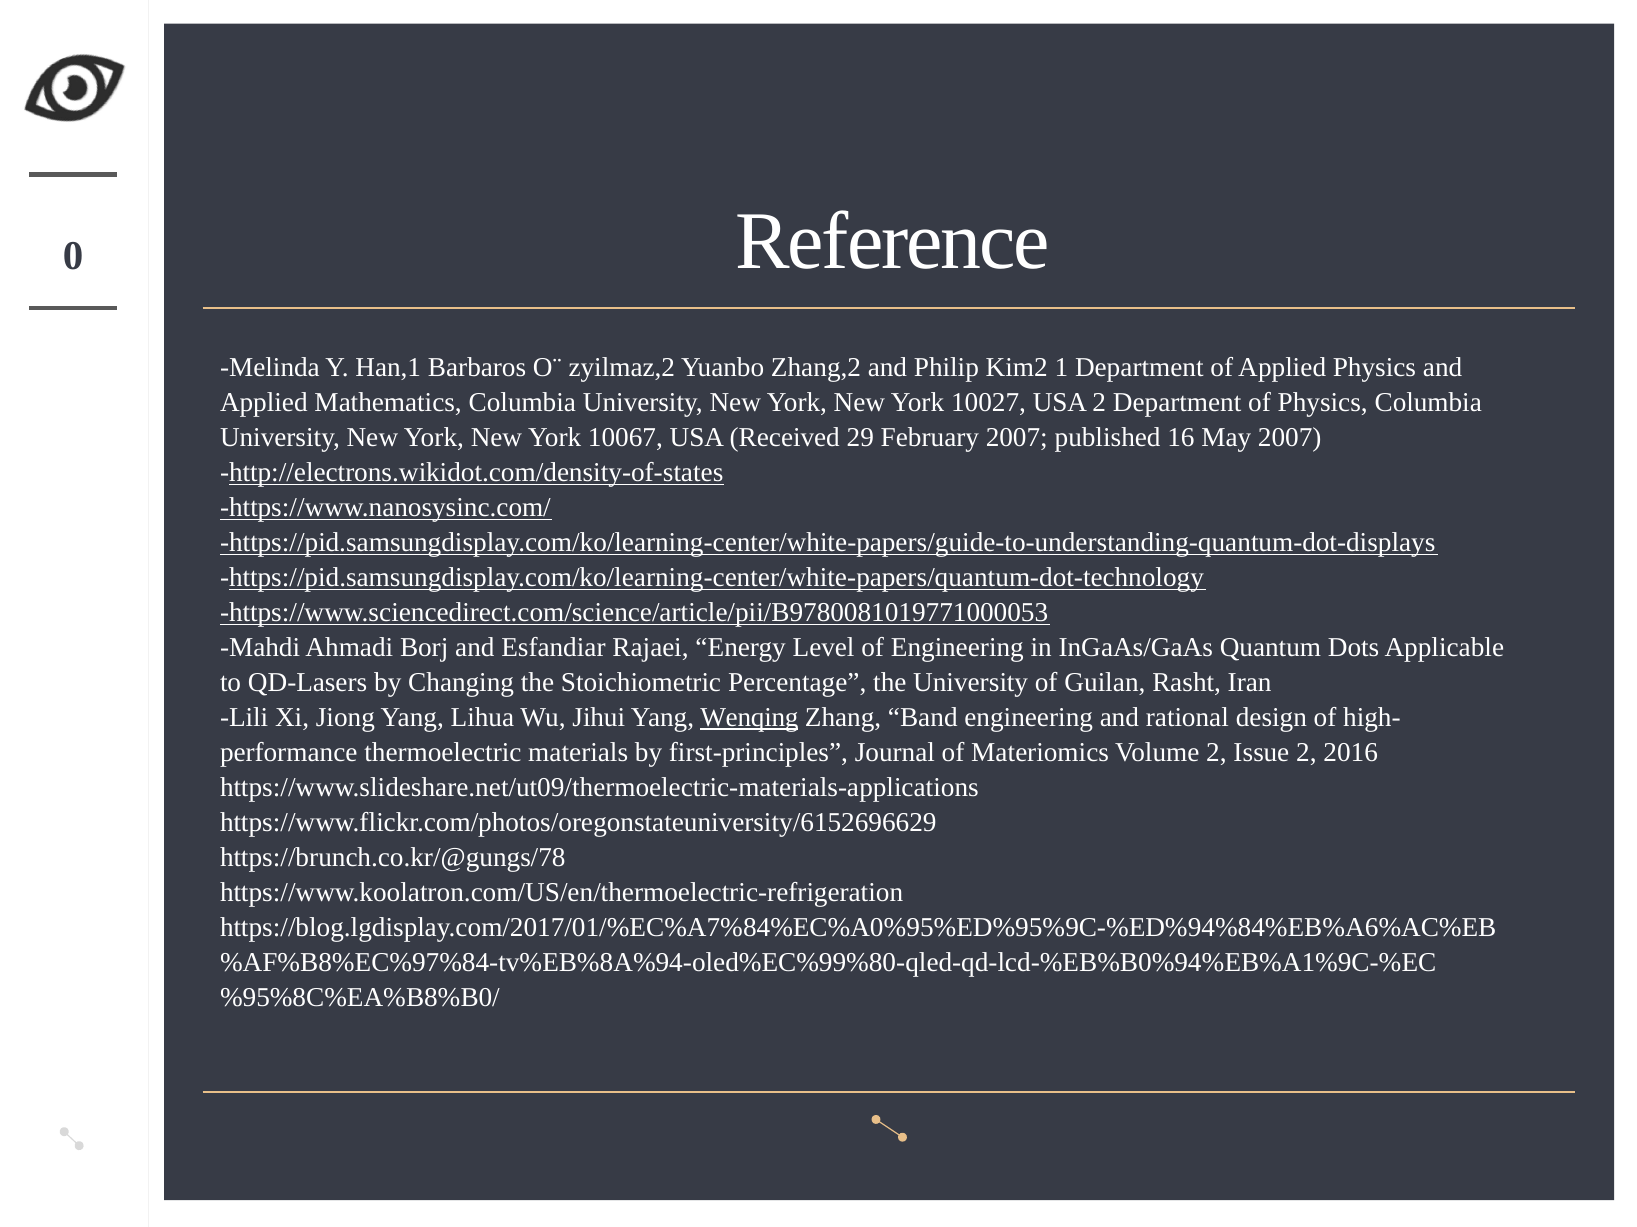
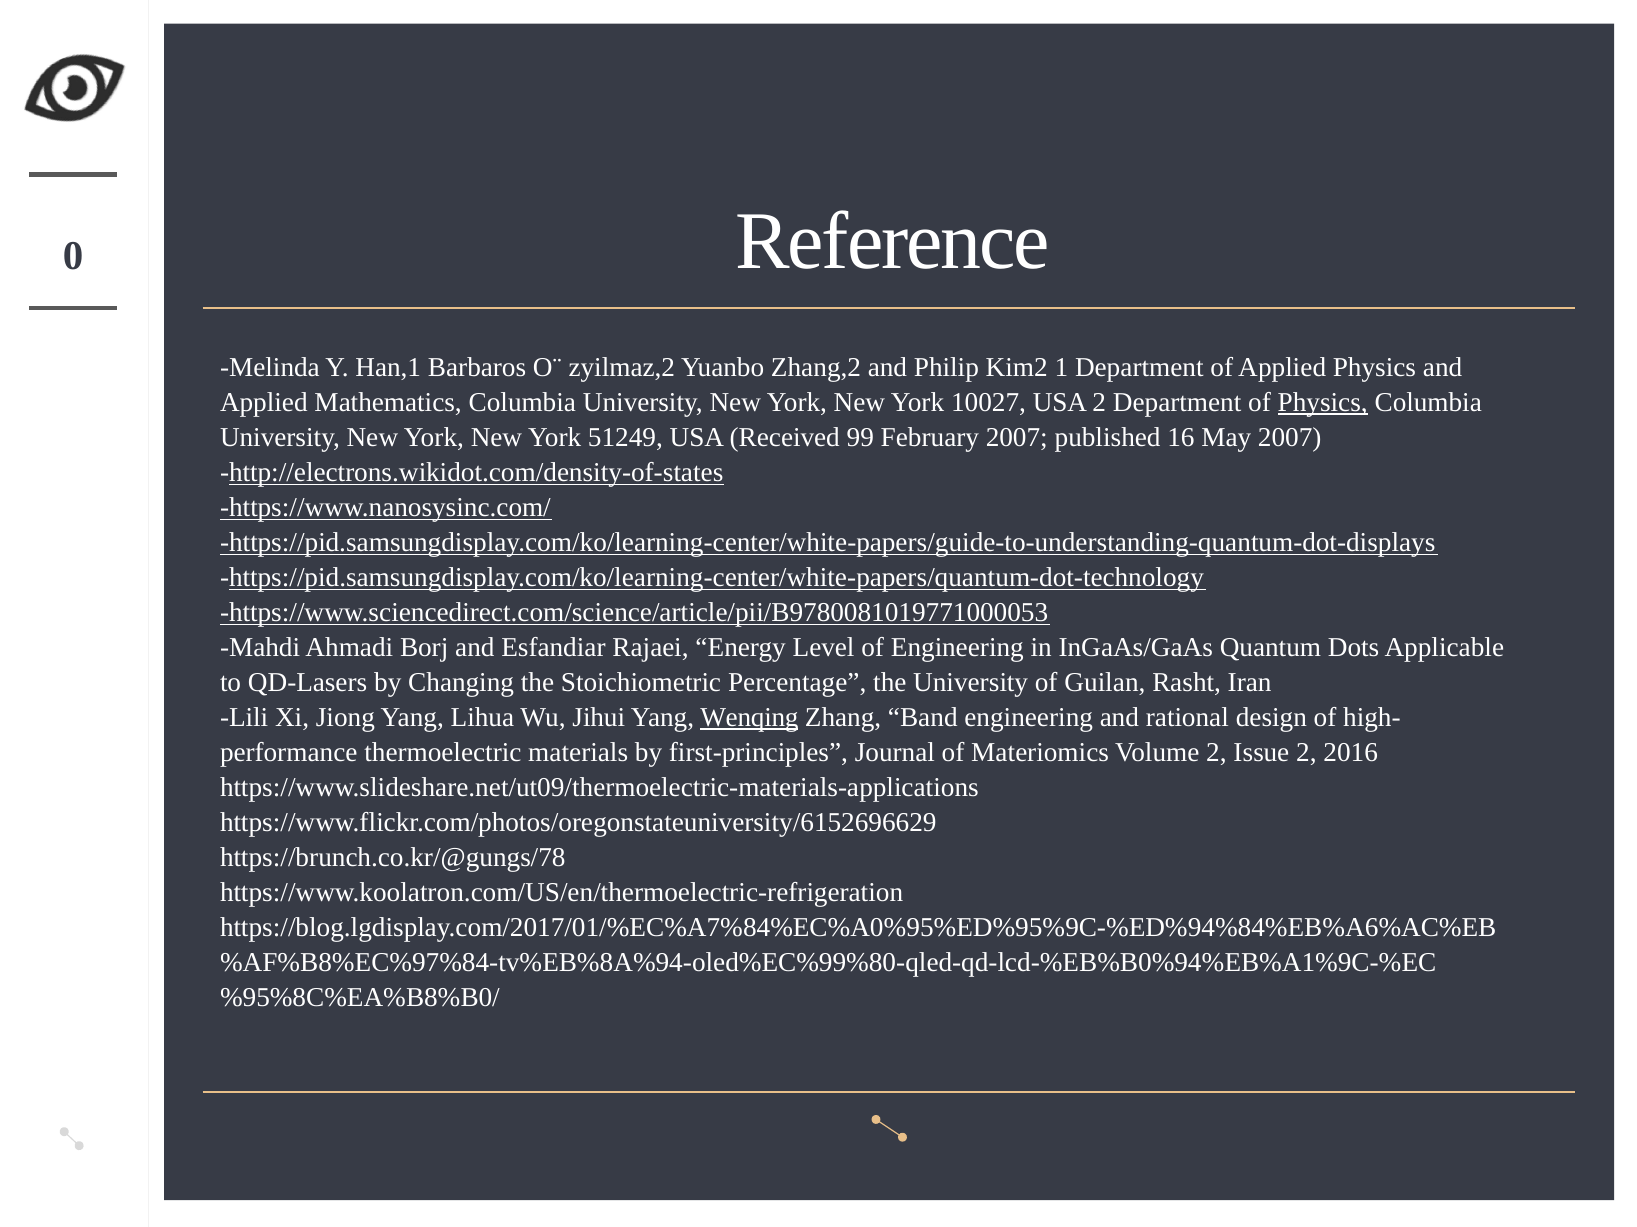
Physics at (1323, 403) underline: none -> present
10067: 10067 -> 51249
29: 29 -> 99
